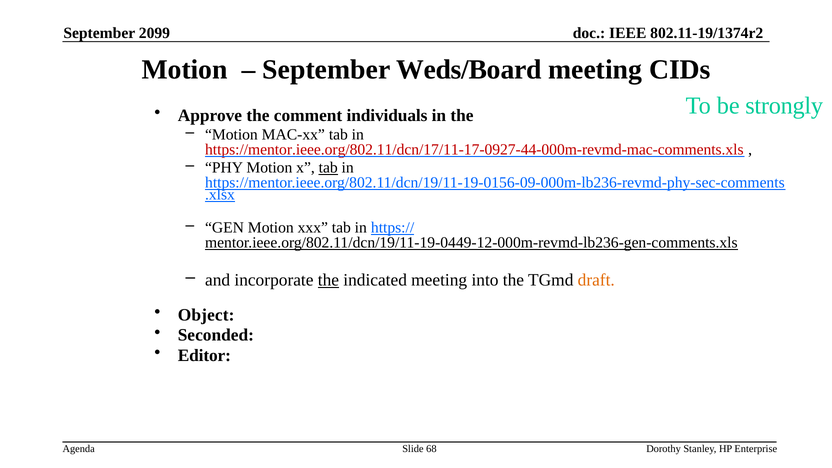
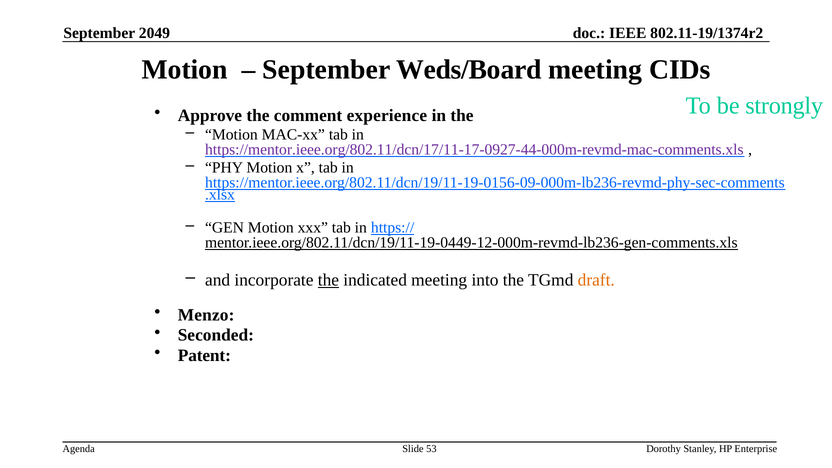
2099: 2099 -> 2049
individuals: individuals -> experience
https://mentor.ieee.org/802.11/dcn/17/11-17-0927-44-000m-revmd-mac-comments.xls colour: red -> purple
tab at (328, 168) underline: present -> none
Object: Object -> Menzo
Editor: Editor -> Patent
68: 68 -> 53
